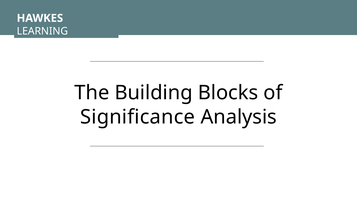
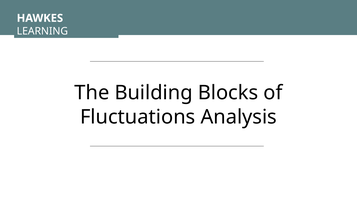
Significance: Significance -> Fluctuations
